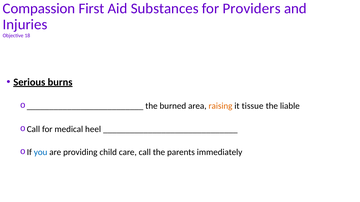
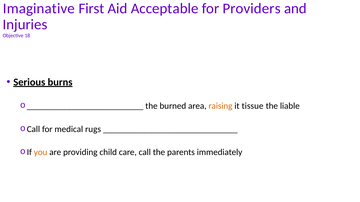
Compassion: Compassion -> Imaginative
Substances: Substances -> Acceptable
heel: heel -> rugs
you colour: blue -> orange
